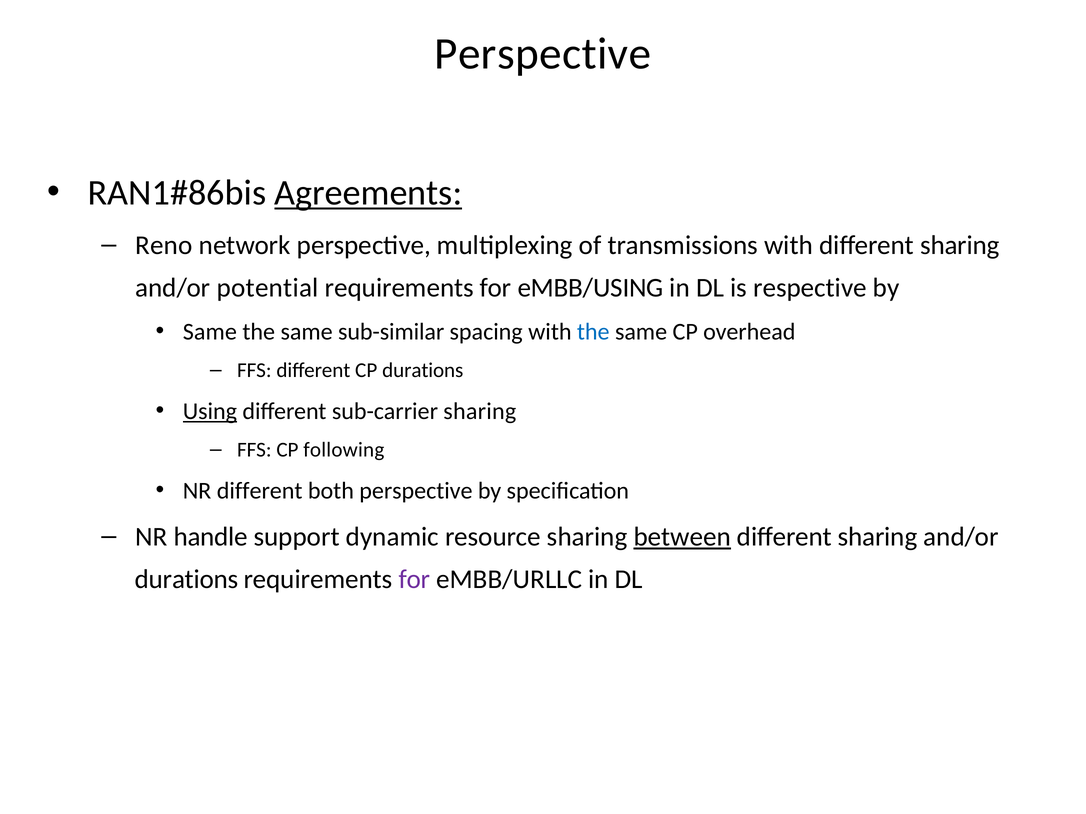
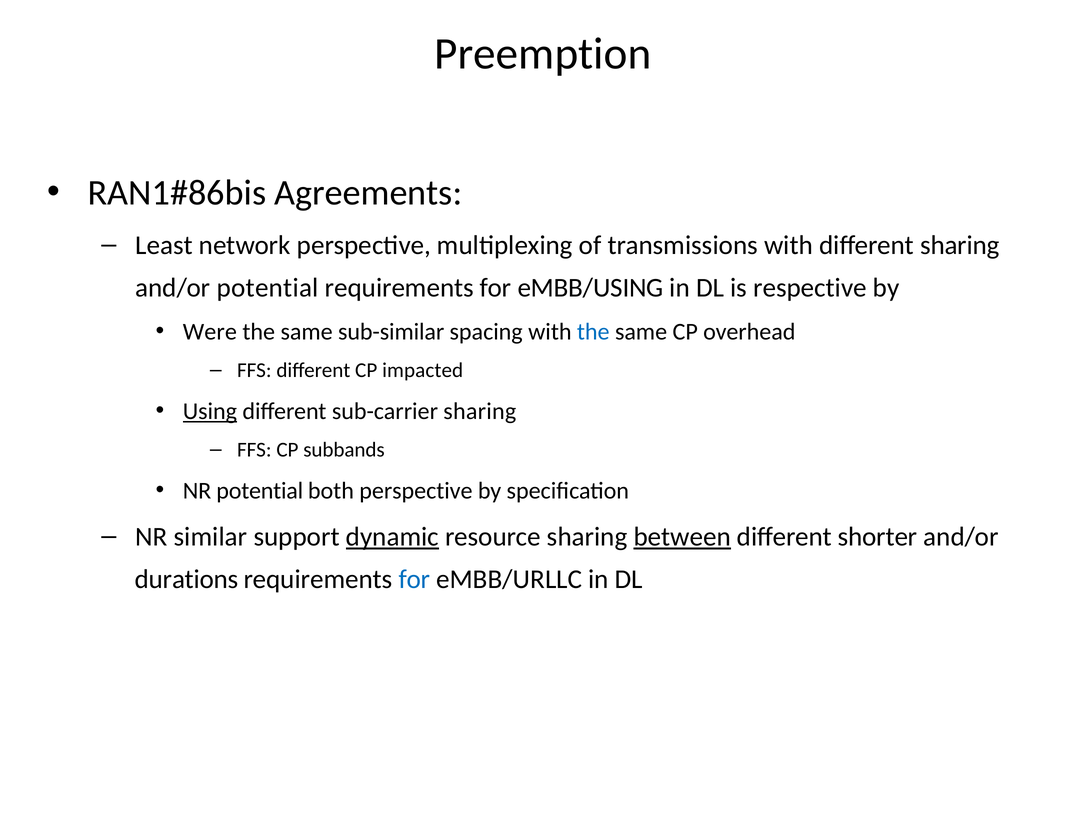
Perspective at (543, 54): Perspective -> Preemption
Agreements underline: present -> none
Reno: Reno -> Least
Same at (210, 332): Same -> Were
CP durations: durations -> impacted
following: following -> subbands
NR different: different -> potential
handle: handle -> similar
dynamic underline: none -> present
sharing at (878, 537): sharing -> shorter
for at (414, 580) colour: purple -> blue
